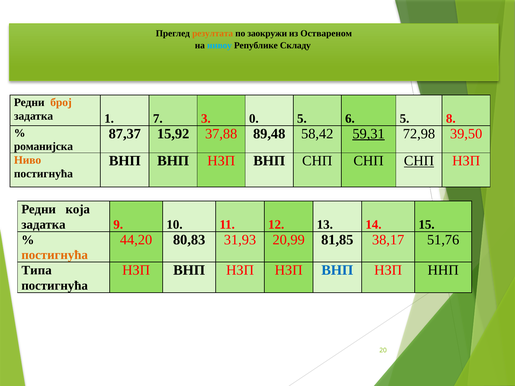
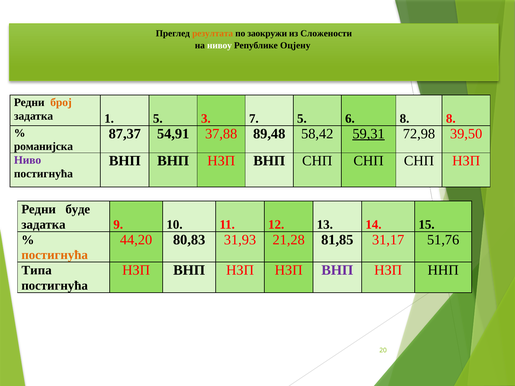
Оствареном: Оствареном -> Сложености
нивоу colour: light blue -> white
Складу: Складу -> Оцјену
1 7: 7 -> 5
0: 0 -> 7
6 5: 5 -> 8
15,92: 15,92 -> 54,91
СНП at (419, 161) underline: present -> none
Ниво colour: orange -> purple
која: која -> буде
20,99: 20,99 -> 21,28
38,17: 38,17 -> 31,17
ВНП at (337, 270) colour: blue -> purple
